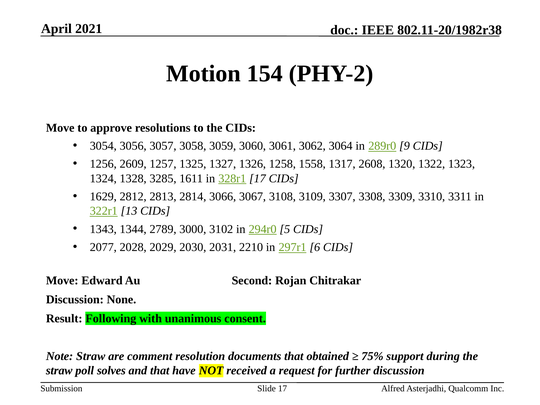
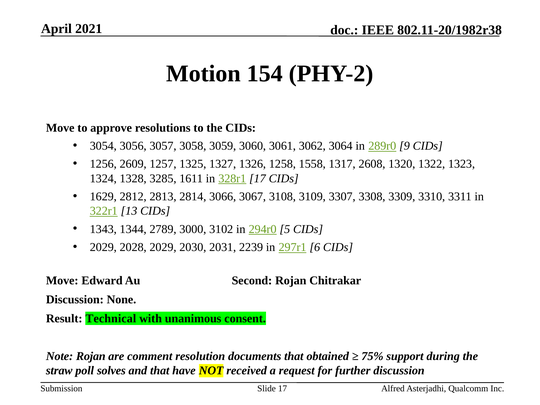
2077 at (103, 247): 2077 -> 2029
2210: 2210 -> 2239
Following: Following -> Technical
Note Straw: Straw -> Rojan
